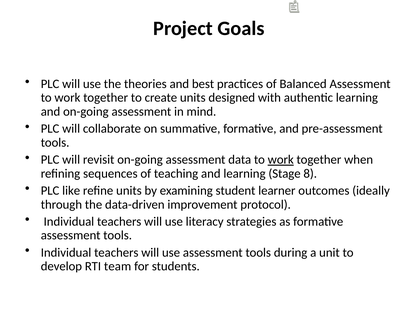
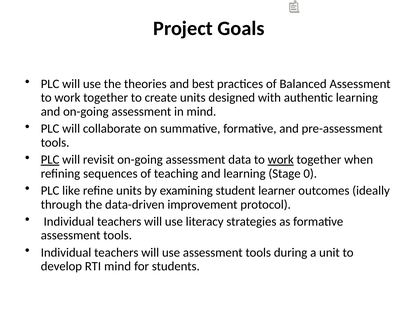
PLC at (50, 159) underline: none -> present
8: 8 -> 0
RTI team: team -> mind
